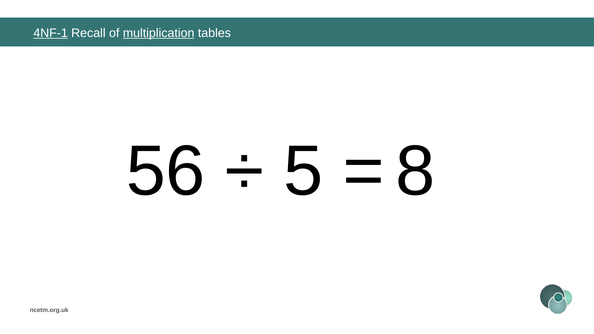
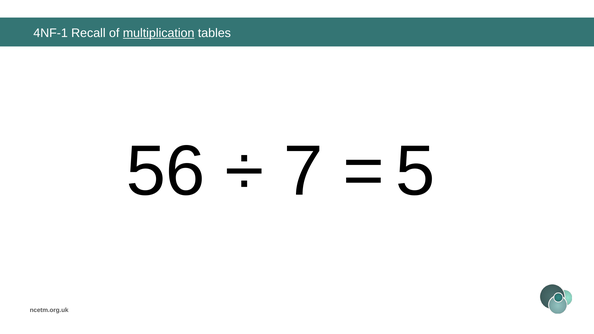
4NF-1 underline: present -> none
5: 5 -> 7
8: 8 -> 5
